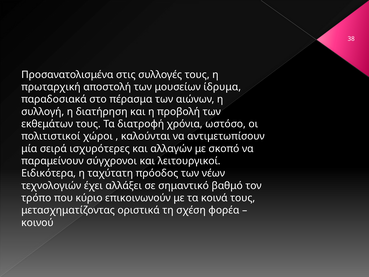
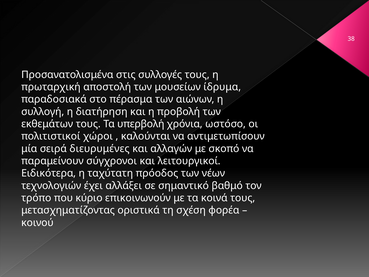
διατροφή: διατροφή -> υπερβολή
ισχυρότερες: ισχυρότερες -> διευρυμένες
